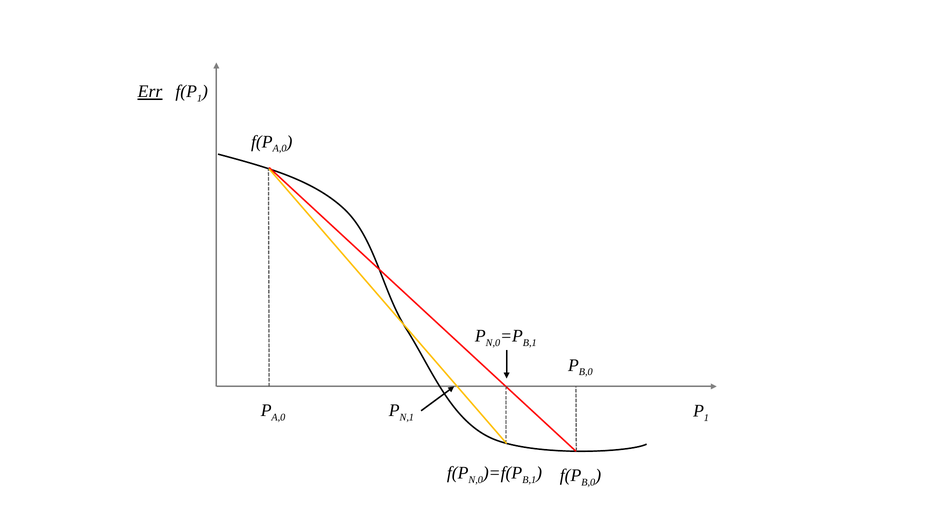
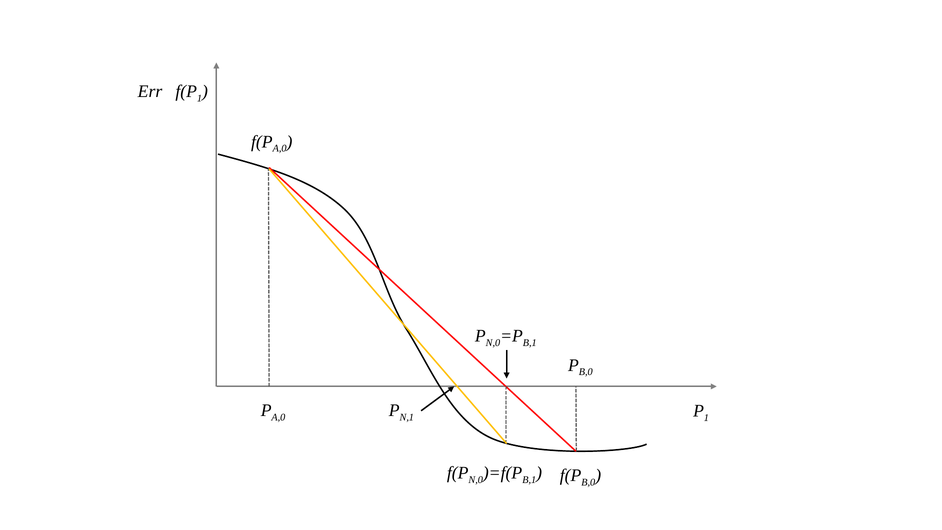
Err underline: present -> none
